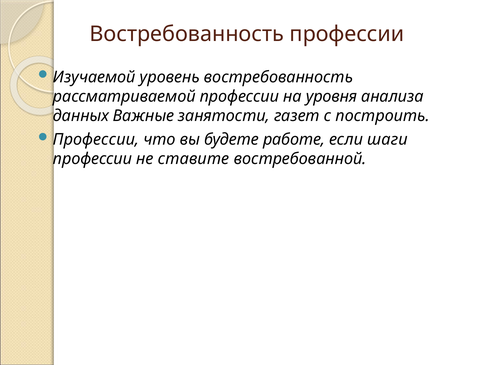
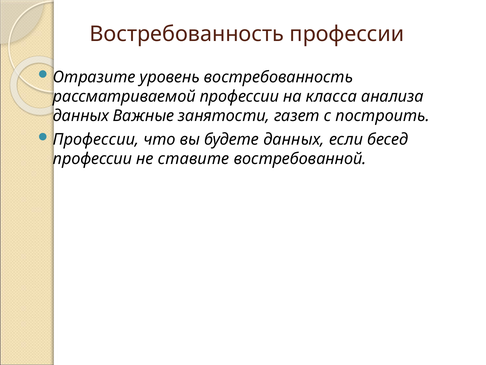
Изучаемой: Изучаемой -> Отразите
уровня: уровня -> класса
будете работе: работе -> данных
шаги: шаги -> бесед
